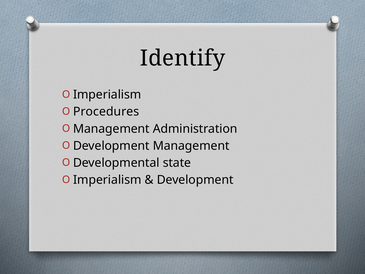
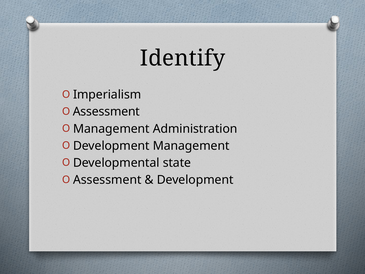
Procedures at (106, 112): Procedures -> Assessment
Imperialism at (107, 180): Imperialism -> Assessment
